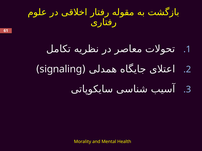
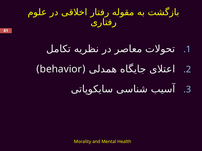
signaling: signaling -> behavior
